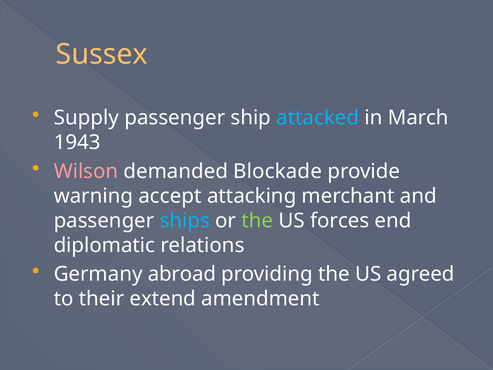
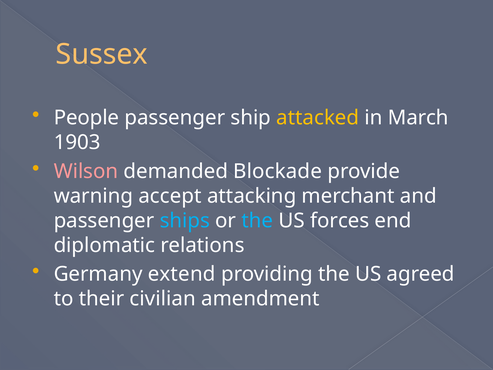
Supply: Supply -> People
attacked colour: light blue -> yellow
1943: 1943 -> 1903
the at (257, 220) colour: light green -> light blue
abroad: abroad -> extend
extend: extend -> civilian
